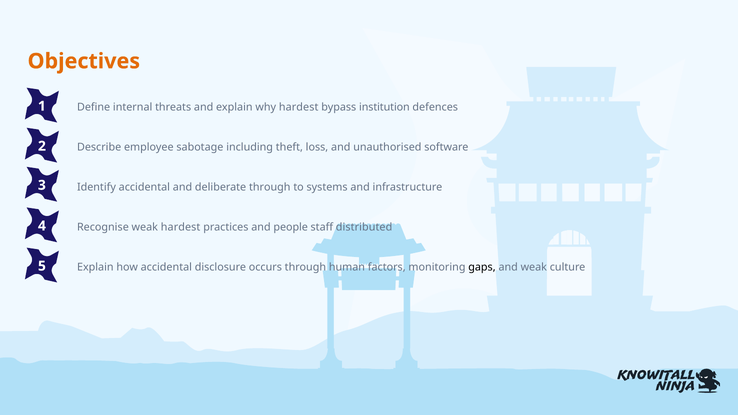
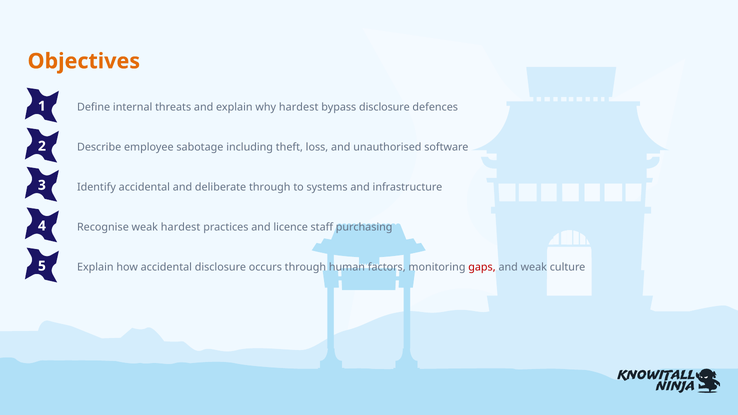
bypass institution: institution -> disclosure
people: people -> licence
distributed: distributed -> purchasing
gaps colour: black -> red
